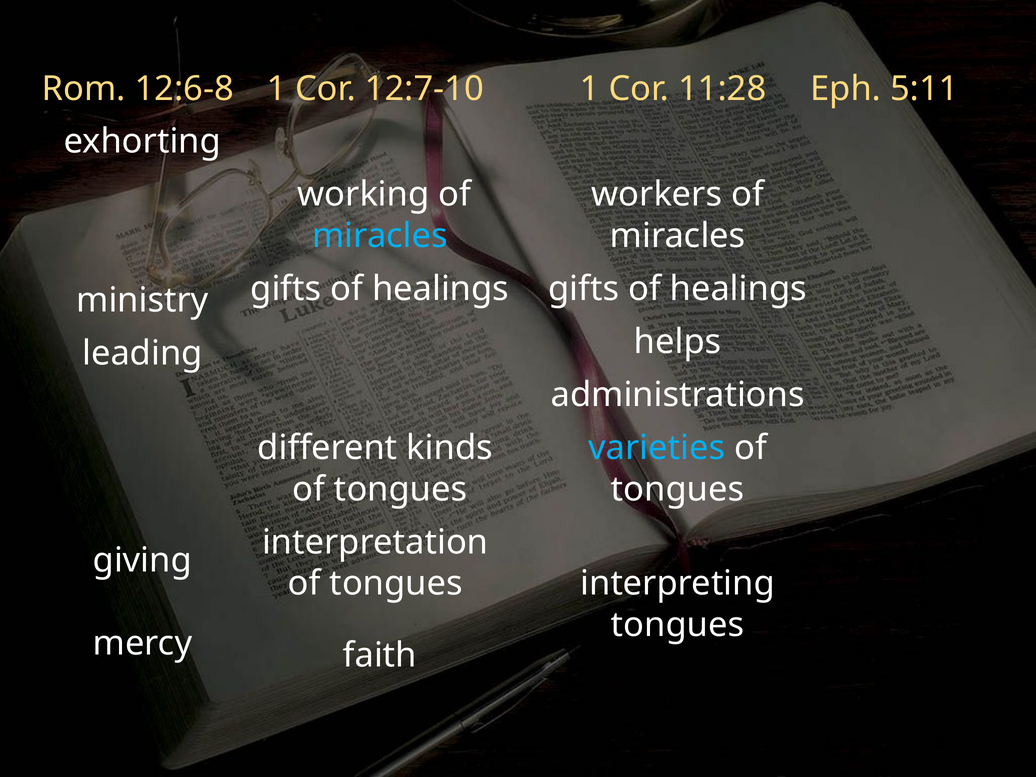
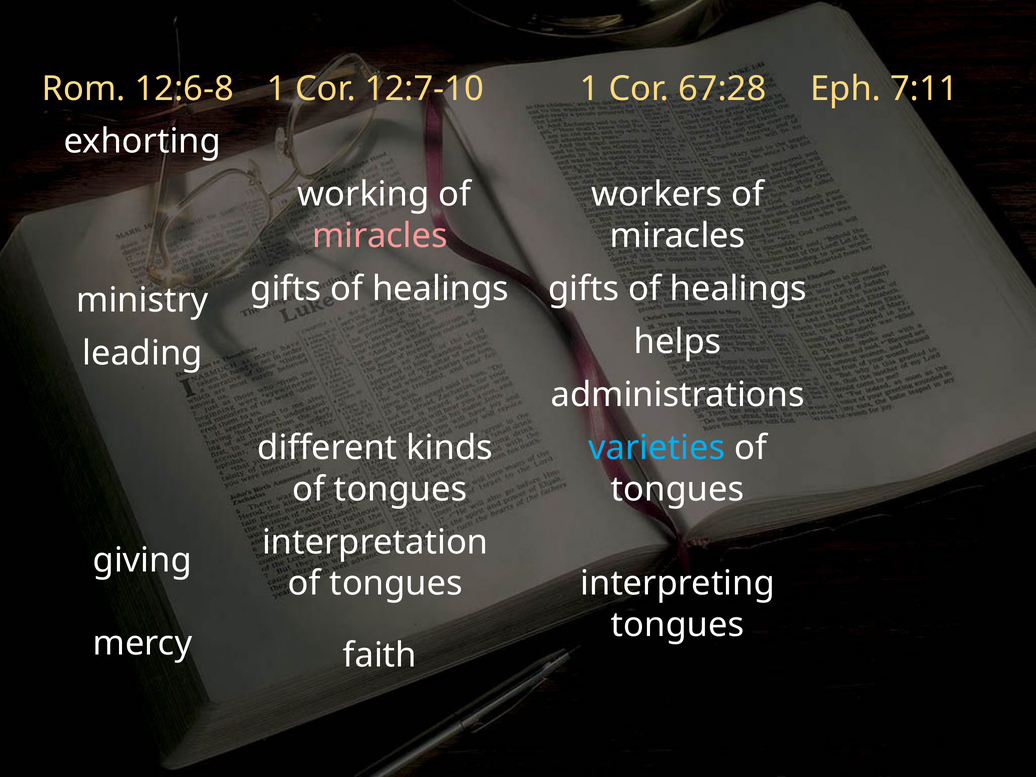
11:28: 11:28 -> 67:28
5:11: 5:11 -> 7:11
miracles at (380, 236) colour: light blue -> pink
